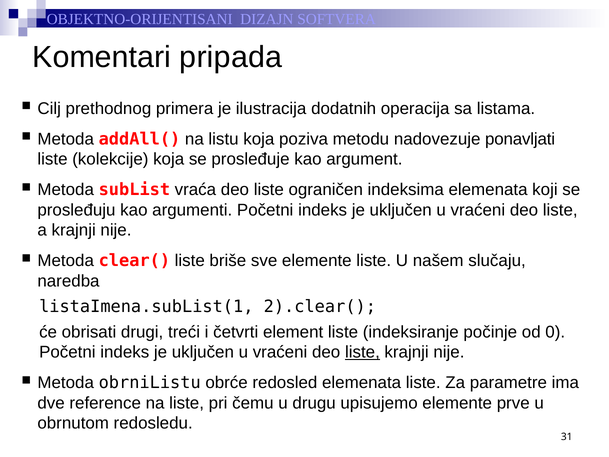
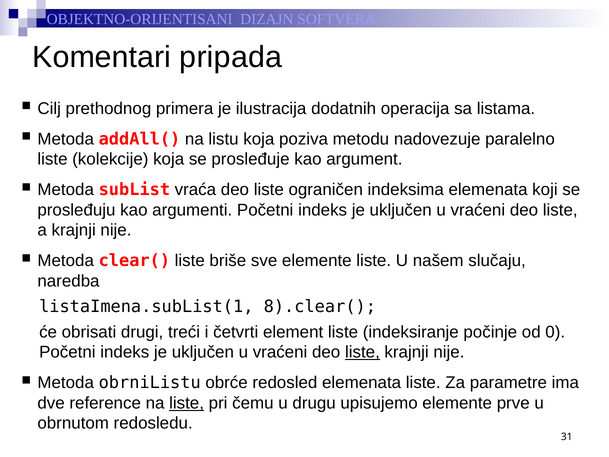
ponavljati: ponavljati -> paralelno
2).clear(: 2).clear( -> 8).clear(
liste at (187, 403) underline: none -> present
